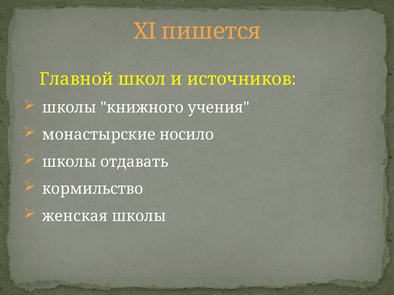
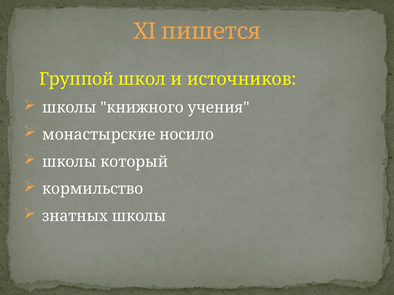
Главной: Главной -> Группой
отдавать: отдавать -> который
женская: женская -> знатных
